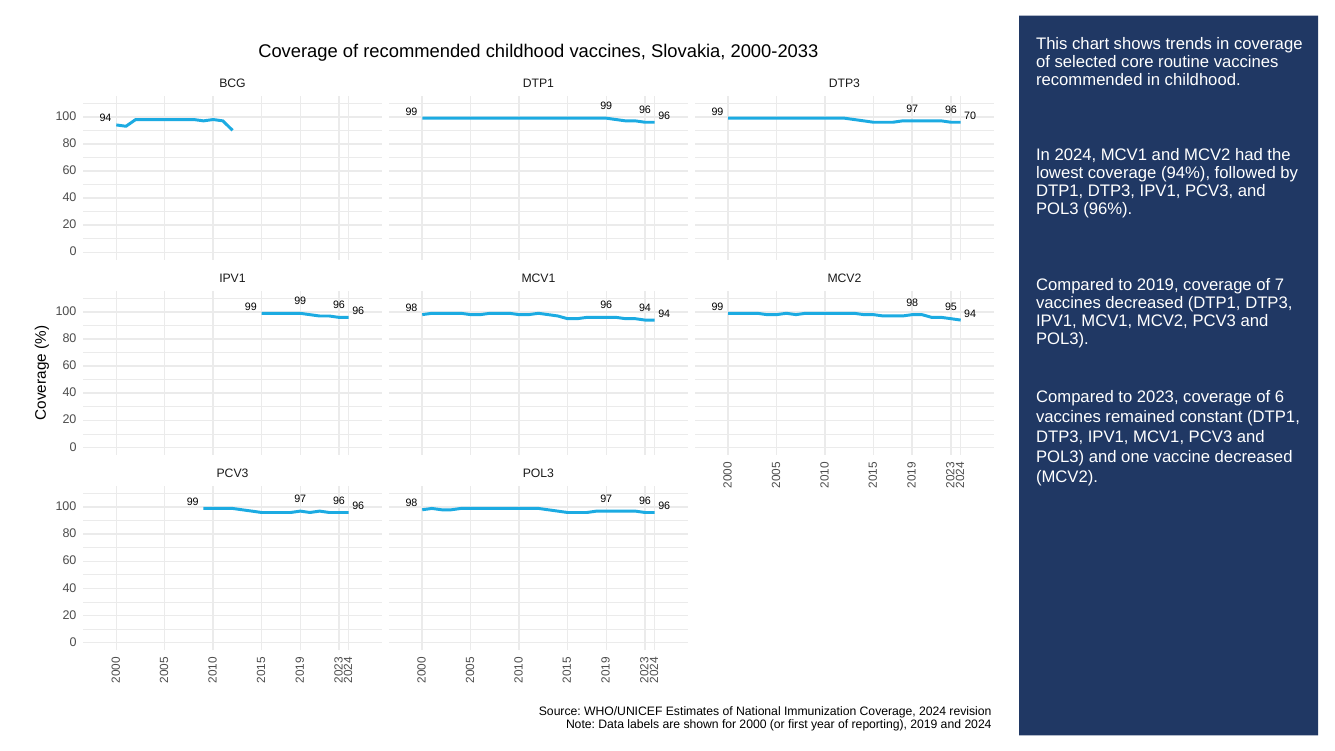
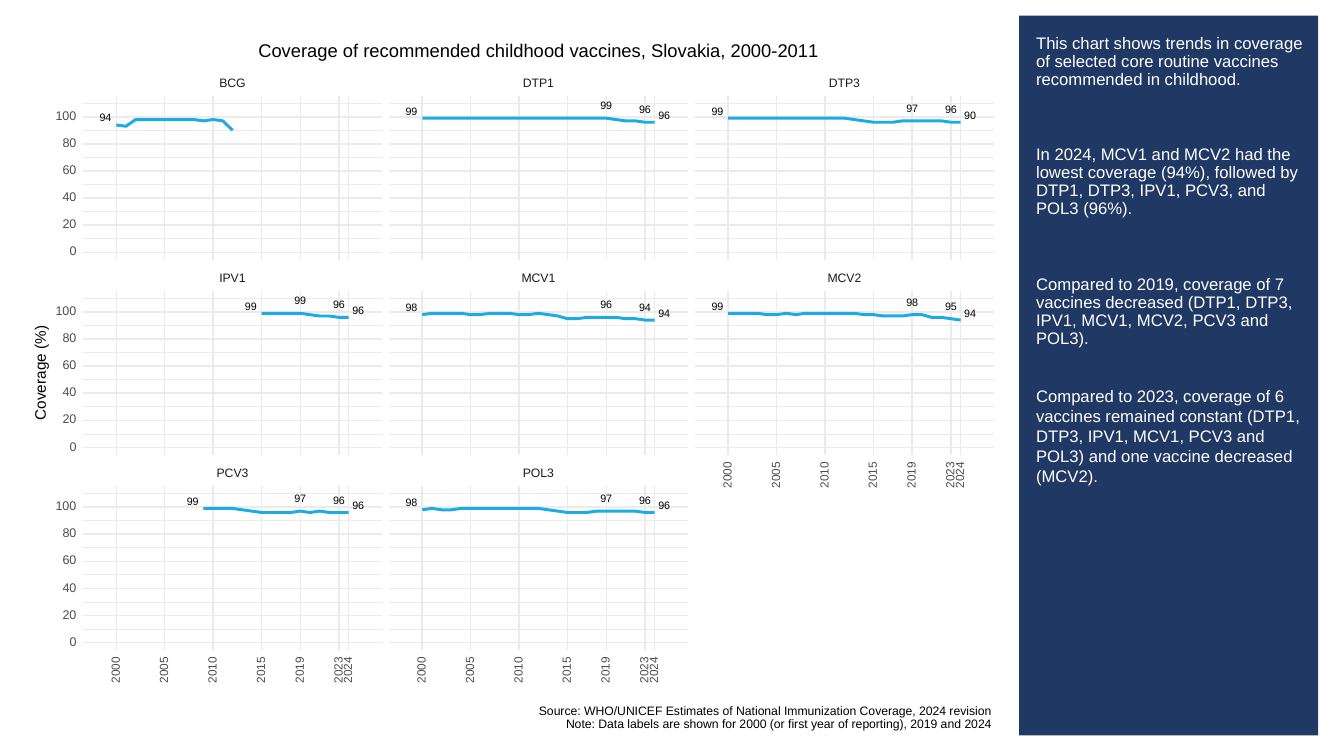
2000-2033: 2000-2033 -> 2000-2011
70: 70 -> 90
